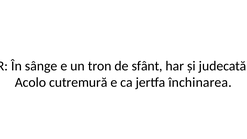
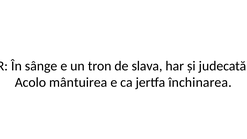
sfânt: sfânt -> slava
cutremură: cutremură -> mântuirea
